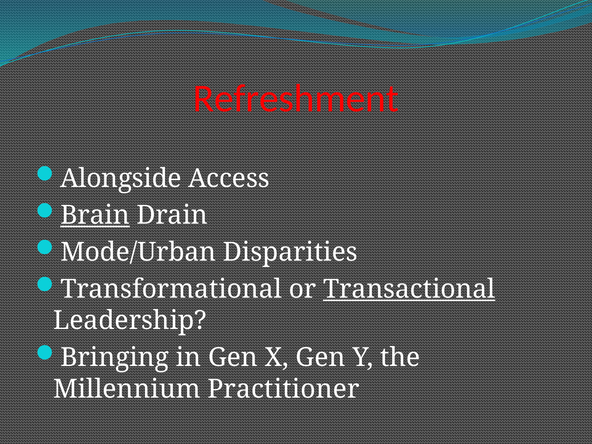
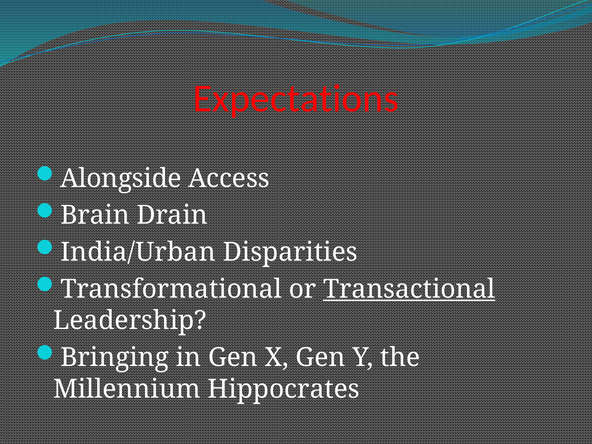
Refreshment: Refreshment -> Expectations
Brain underline: present -> none
Mode/Urban: Mode/Urban -> India/Urban
Practitioner: Practitioner -> Hippocrates
